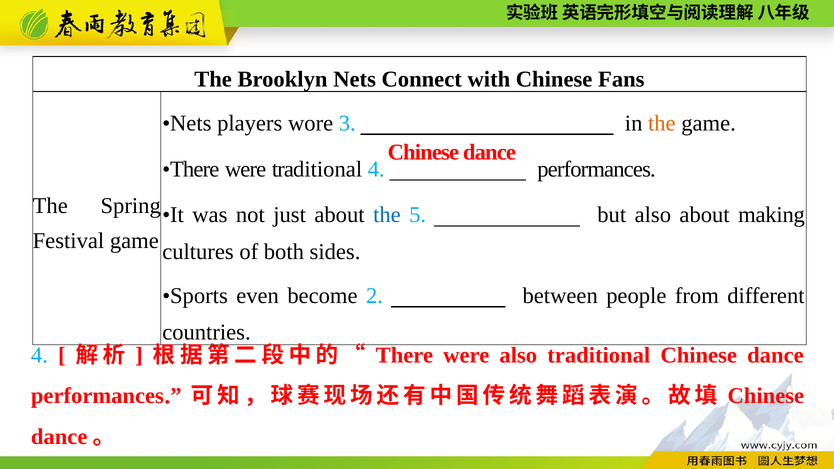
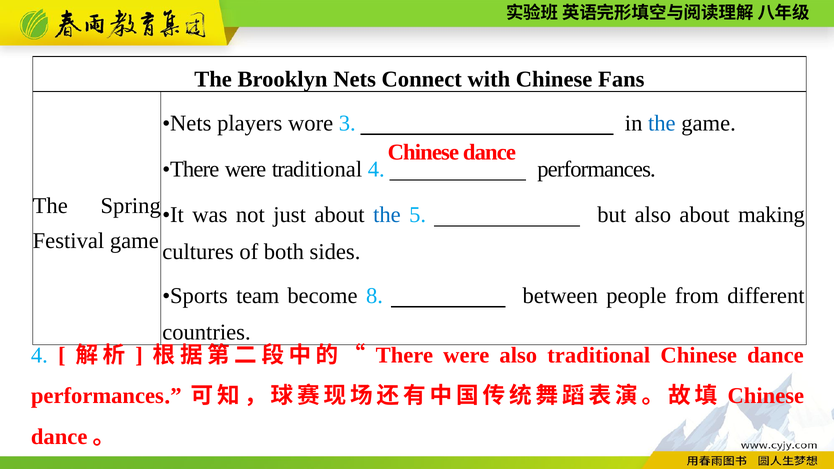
the at (662, 124) colour: orange -> blue
even: even -> team
2: 2 -> 8
